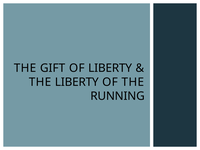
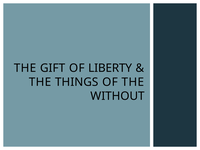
THE LIBERTY: LIBERTY -> THINGS
RUNNING: RUNNING -> WITHOUT
